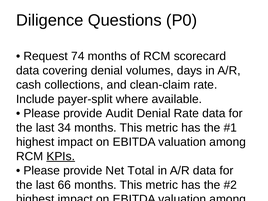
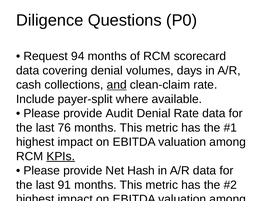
74: 74 -> 94
and underline: none -> present
34: 34 -> 76
Total: Total -> Hash
66: 66 -> 91
